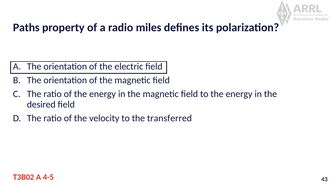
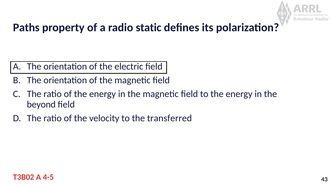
miles: miles -> static
desired: desired -> beyond
